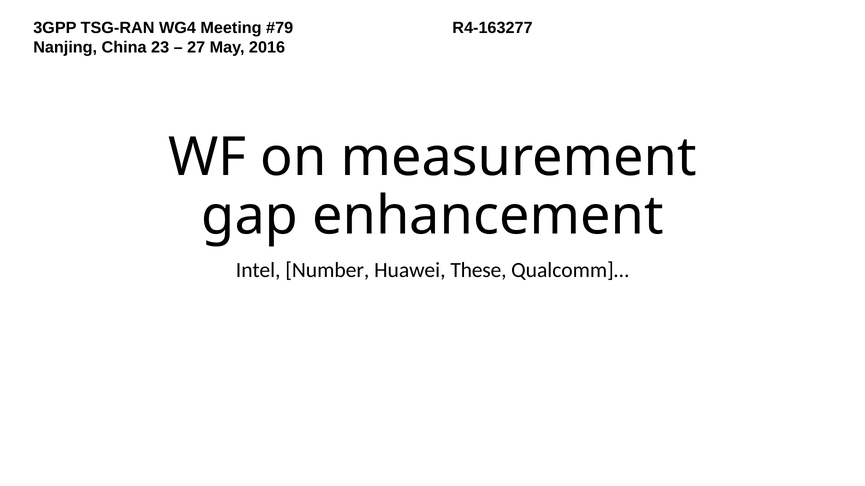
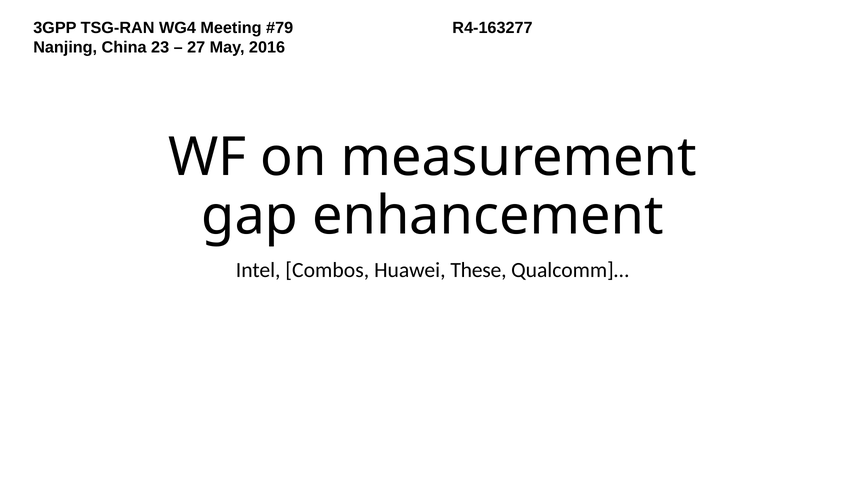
Number: Number -> Combos
